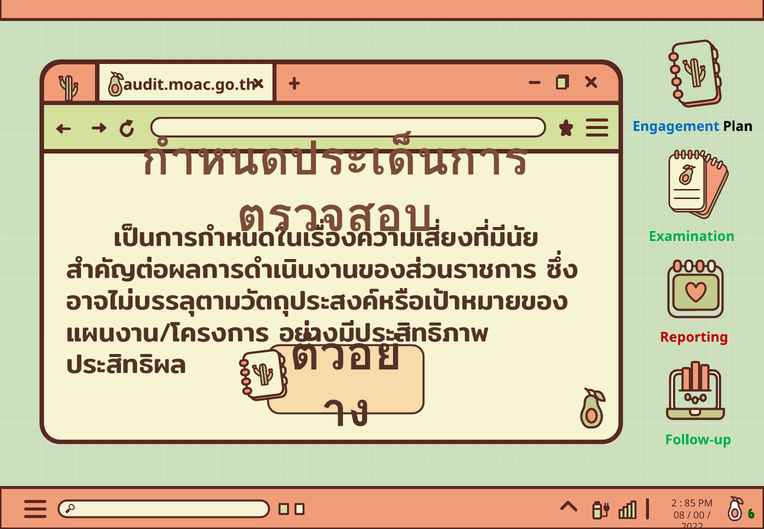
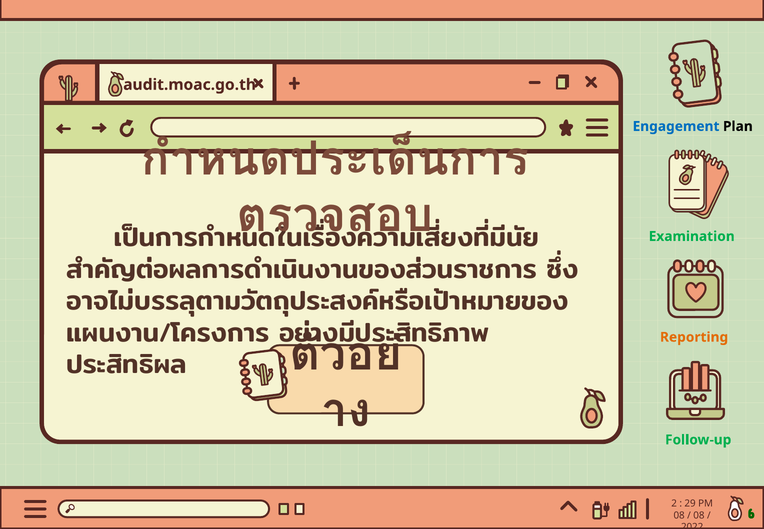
Reporting colour: red -> orange
85: 85 -> 29
00 at (699, 515): 00 -> 08
